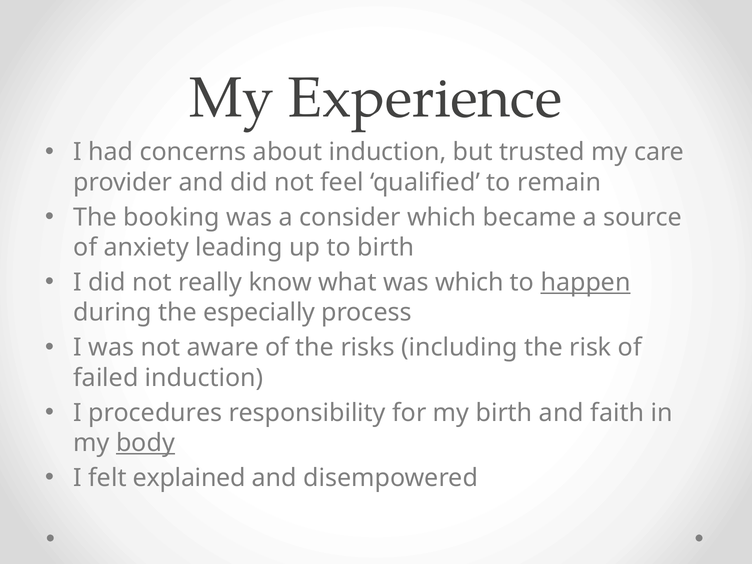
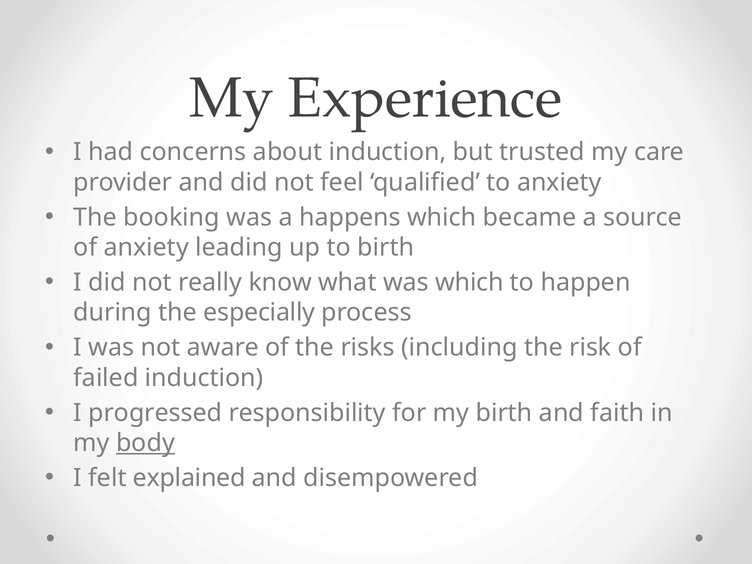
to remain: remain -> anxiety
consider: consider -> happens
happen underline: present -> none
procedures: procedures -> progressed
